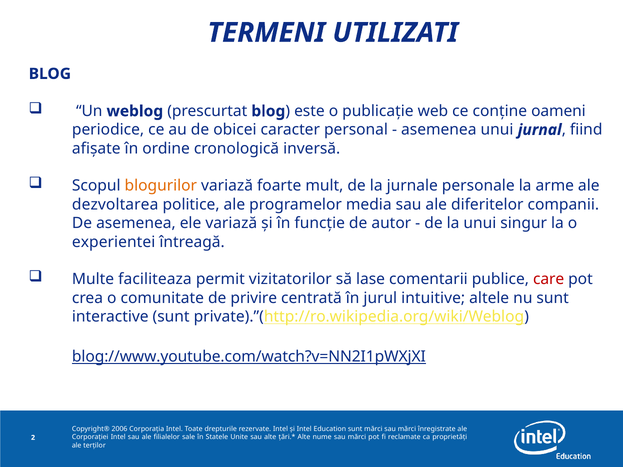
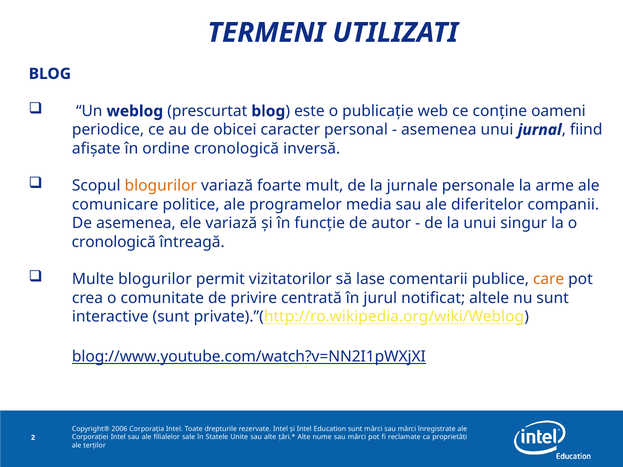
dezvoltarea: dezvoltarea -> comunicare
experientei at (114, 242): experientei -> cronologică
Multe faciliteaza: faciliteaza -> blogurilor
care colour: red -> orange
intuitive: intuitive -> notificat
